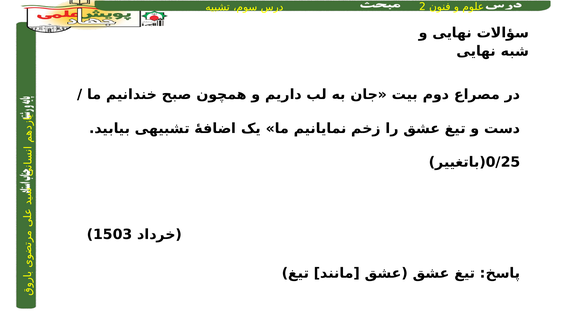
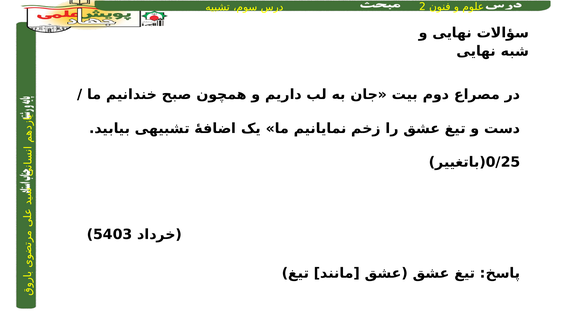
1503: 1503 -> 5403
